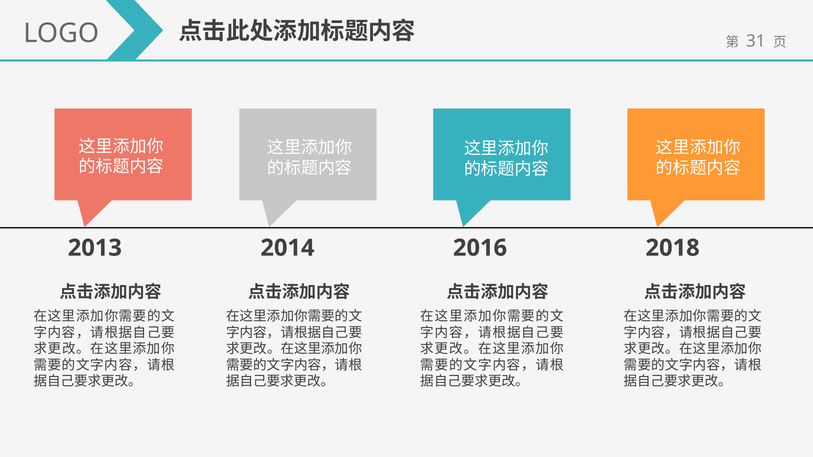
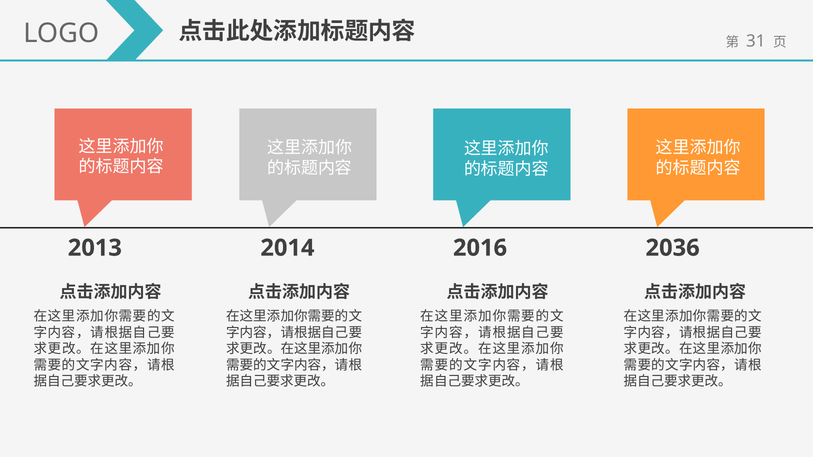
2018: 2018 -> 2036
